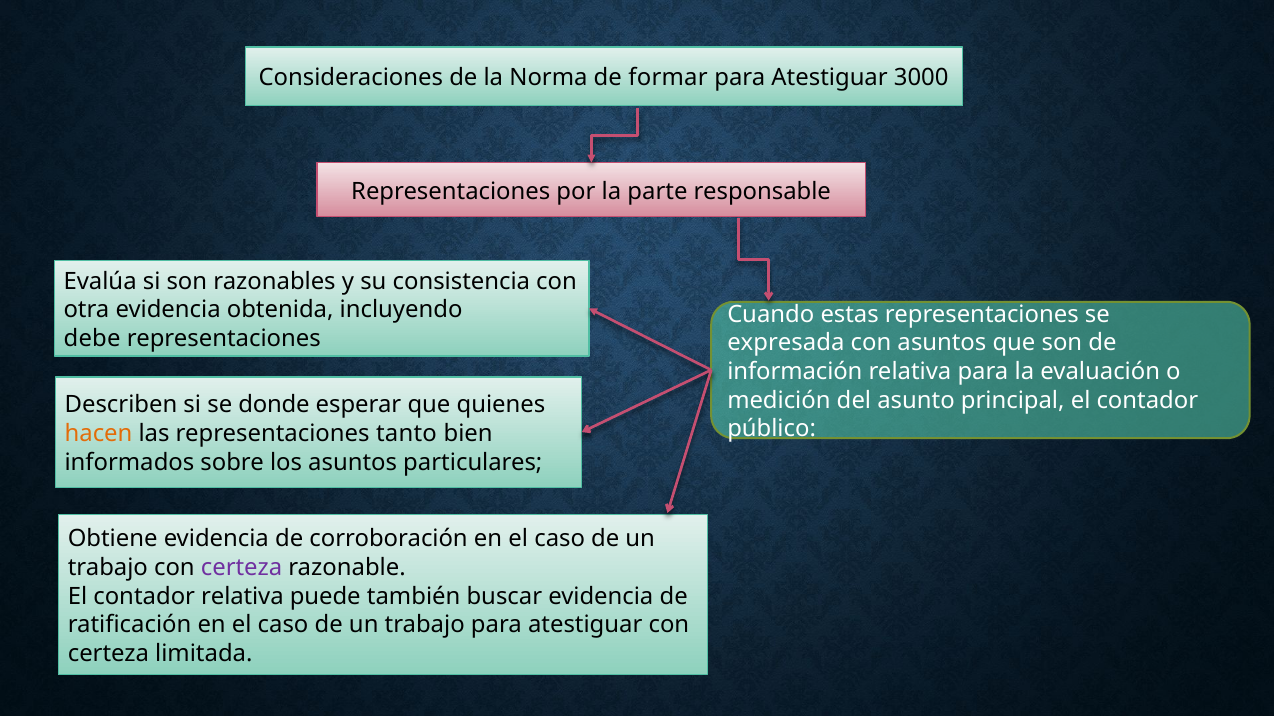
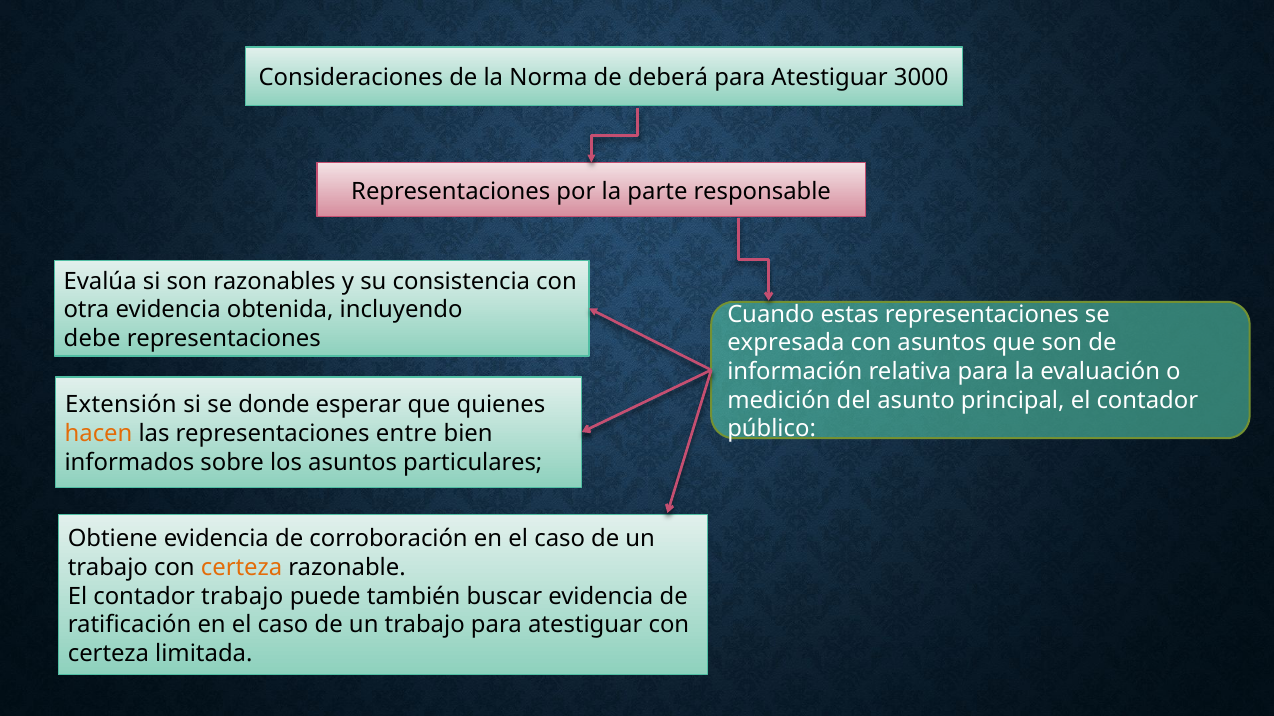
formar: formar -> deberá
Describen: Describen -> Extensión
tanto: tanto -> entre
certeza at (242, 568) colour: purple -> orange
contador relativa: relativa -> trabajo
